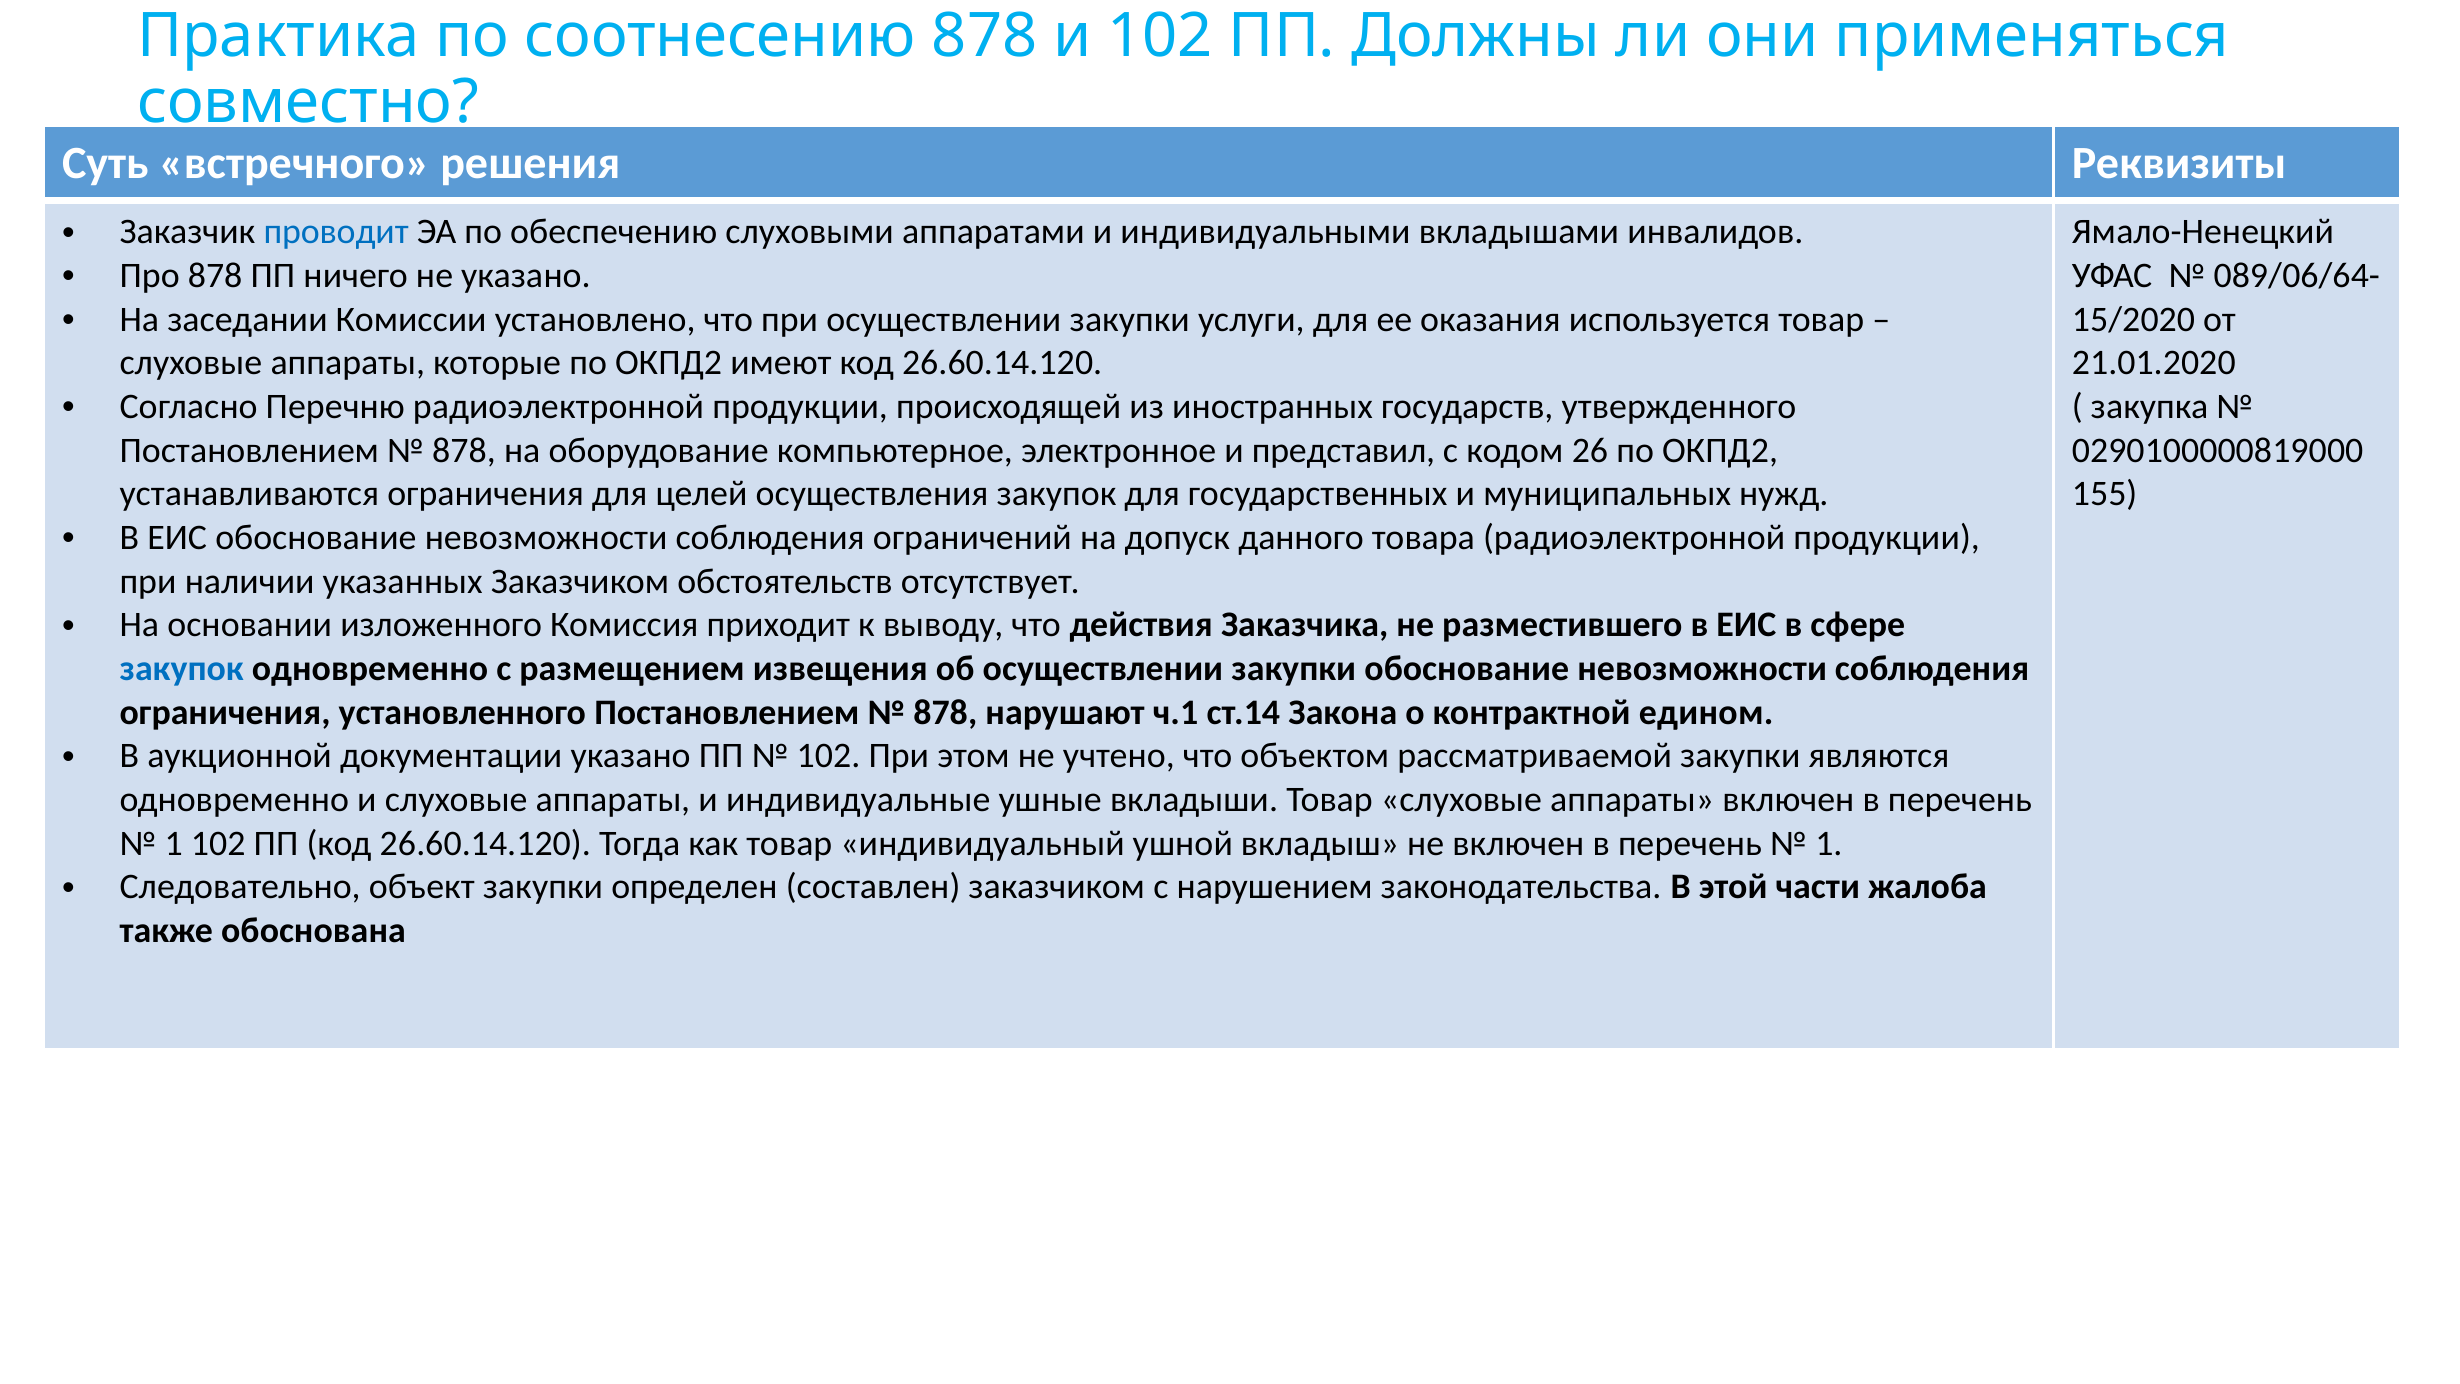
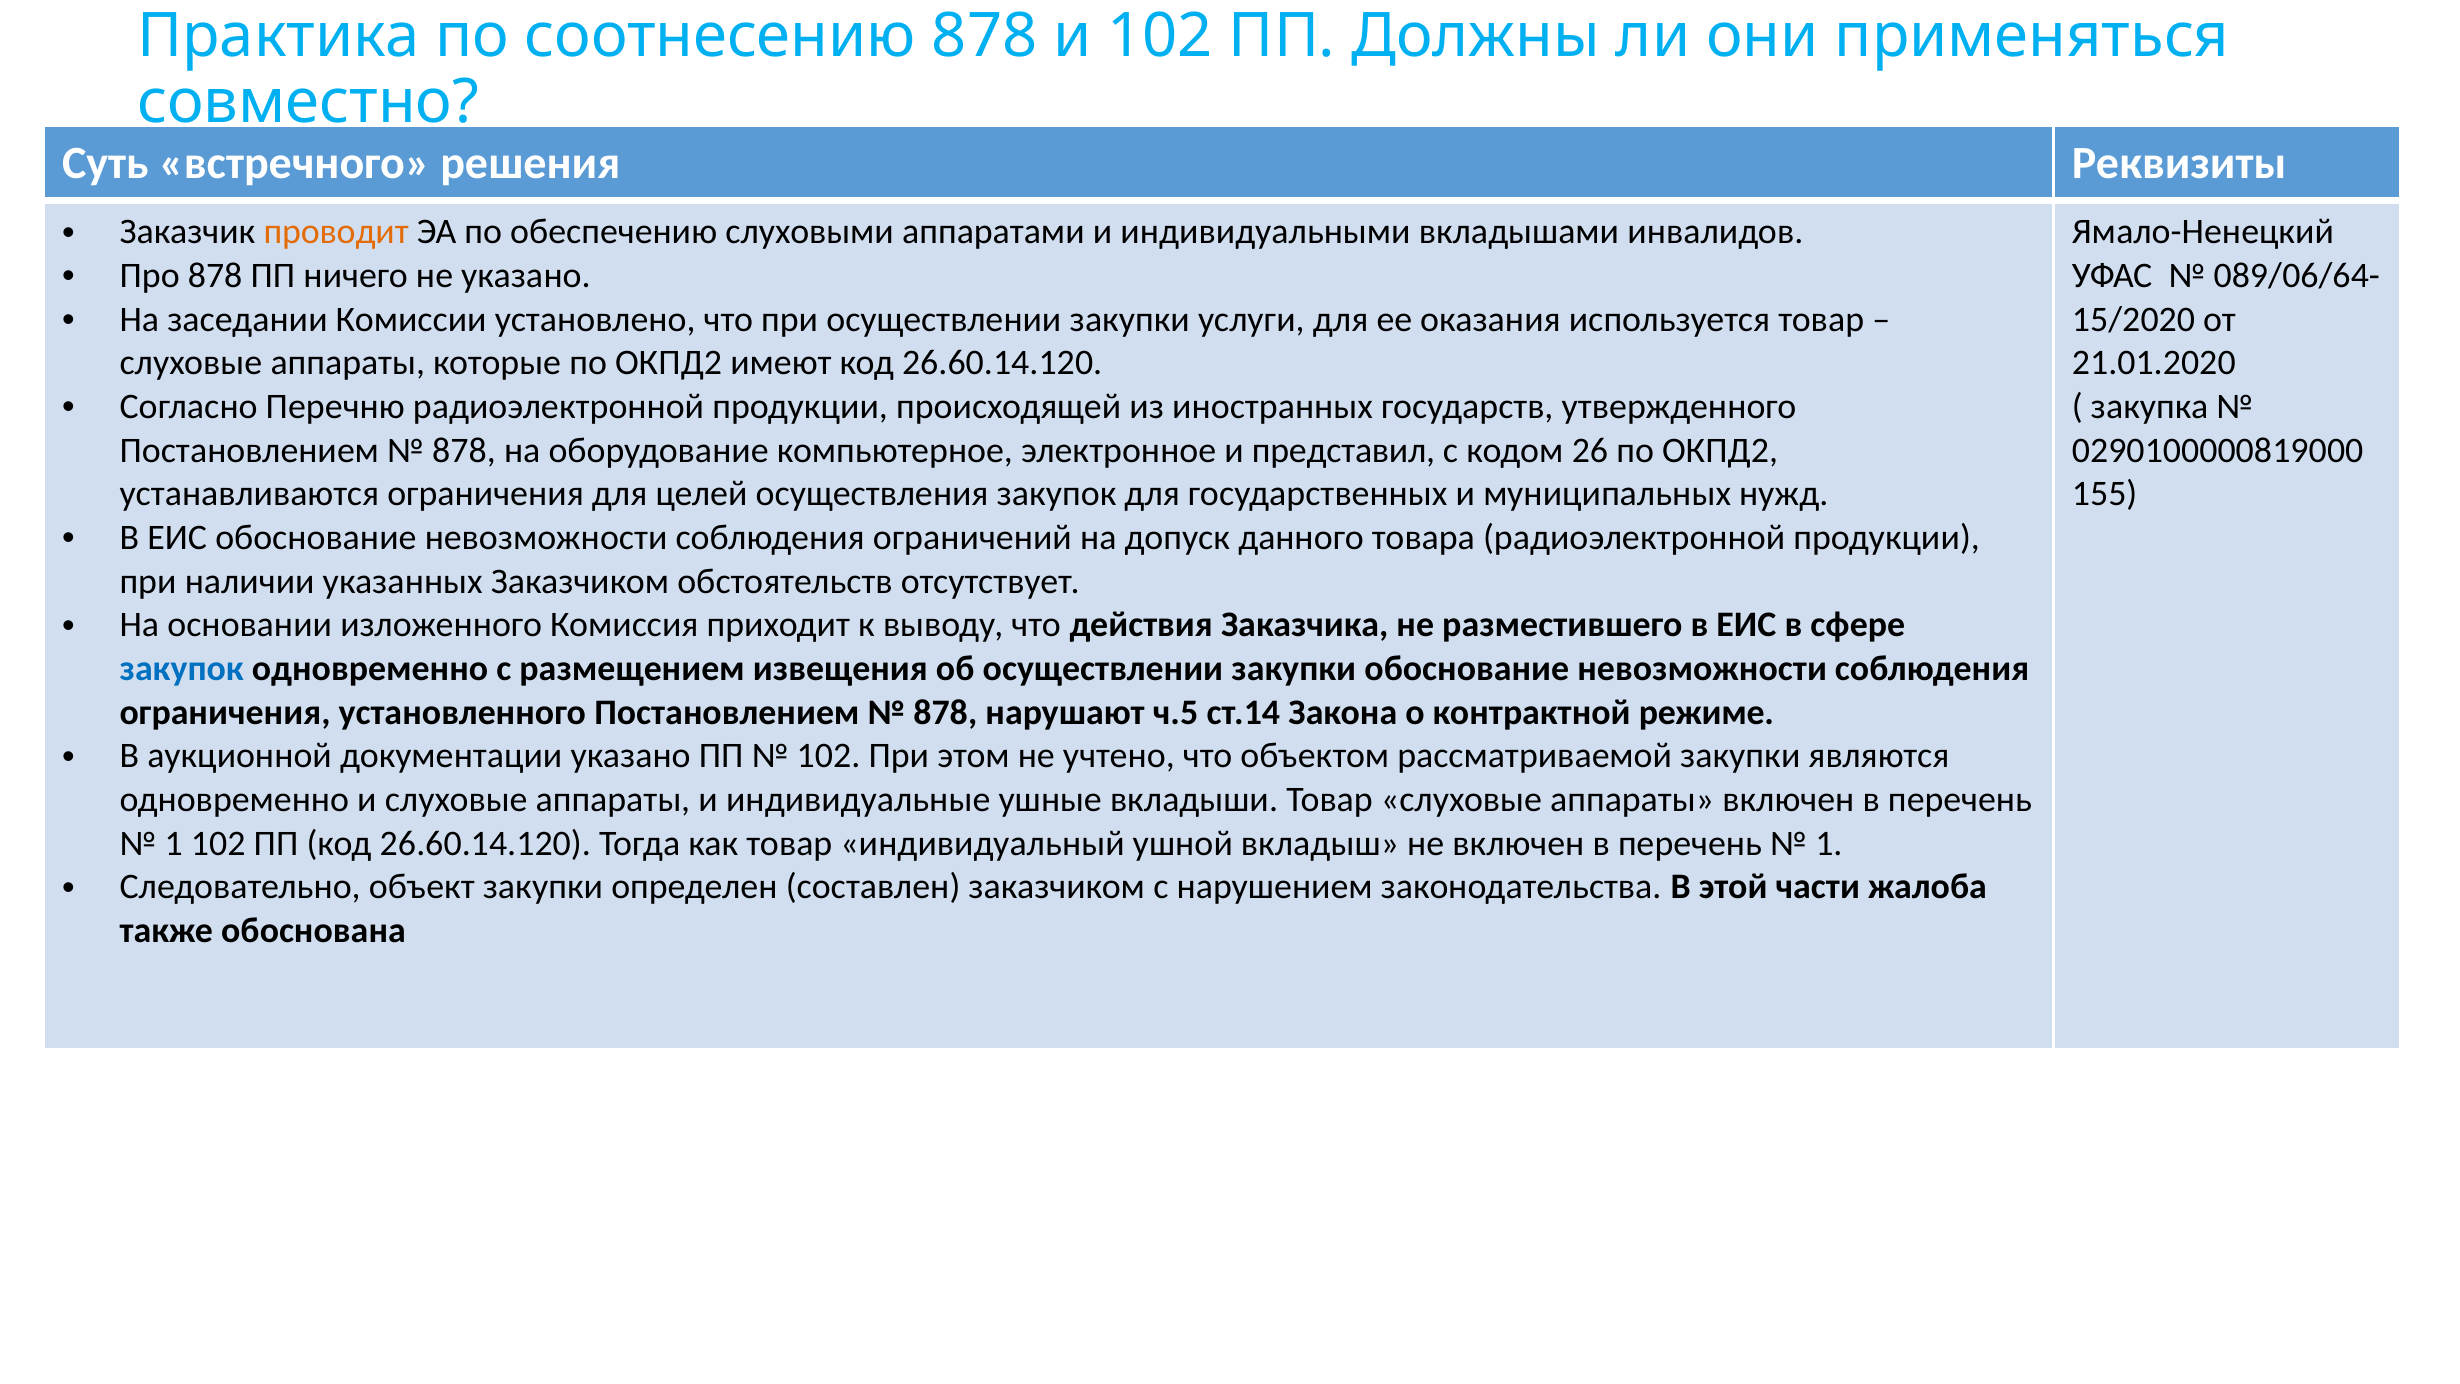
проводит colour: blue -> orange
ч.1: ч.1 -> ч.5
едином: едином -> режиме
